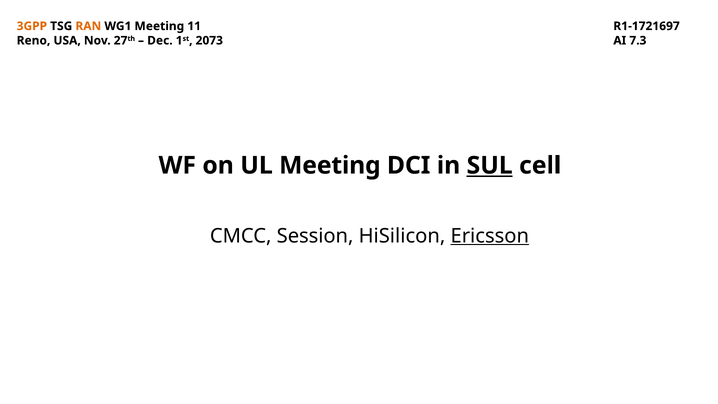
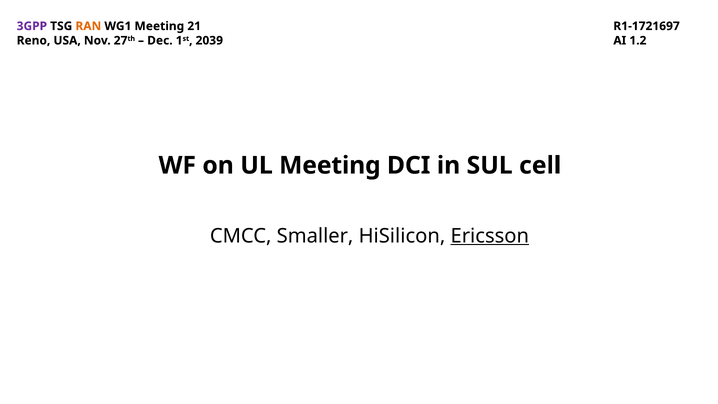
3GPP colour: orange -> purple
11: 11 -> 21
2073: 2073 -> 2039
7.3: 7.3 -> 1.2
SUL underline: present -> none
Session: Session -> Smaller
